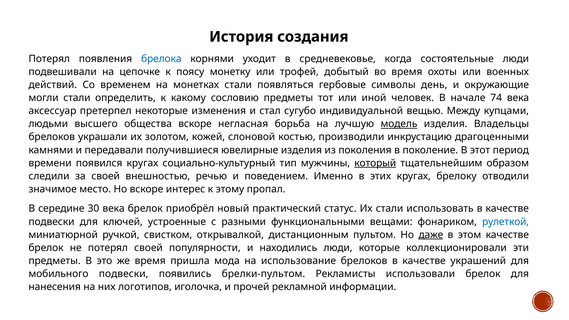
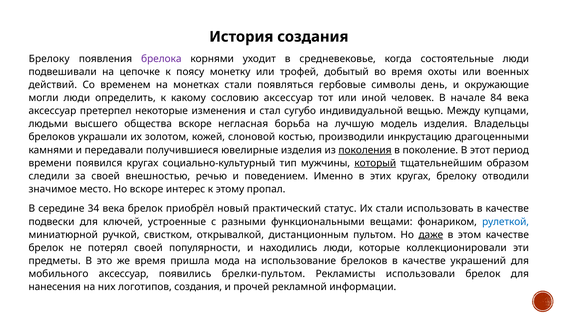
Потерял at (49, 59): Потерял -> Брелоку
брелока colour: blue -> purple
могли стали: стали -> люди
сословию предметы: предметы -> аксессуар
74: 74 -> 84
модель underline: present -> none
поколения underline: none -> present
30: 30 -> 34
мобильного подвески: подвески -> аксессуар
логотипов иголочка: иголочка -> создания
